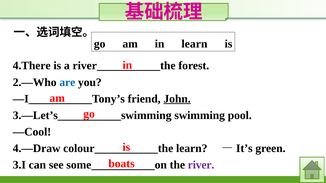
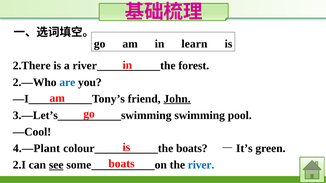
4.There: 4.There -> 2.There
4.—Draw: 4.—Draw -> 4.—Plant
learn at (192, 149): learn -> boats
3.I: 3.I -> 2.I
see underline: none -> present
river colour: purple -> blue
